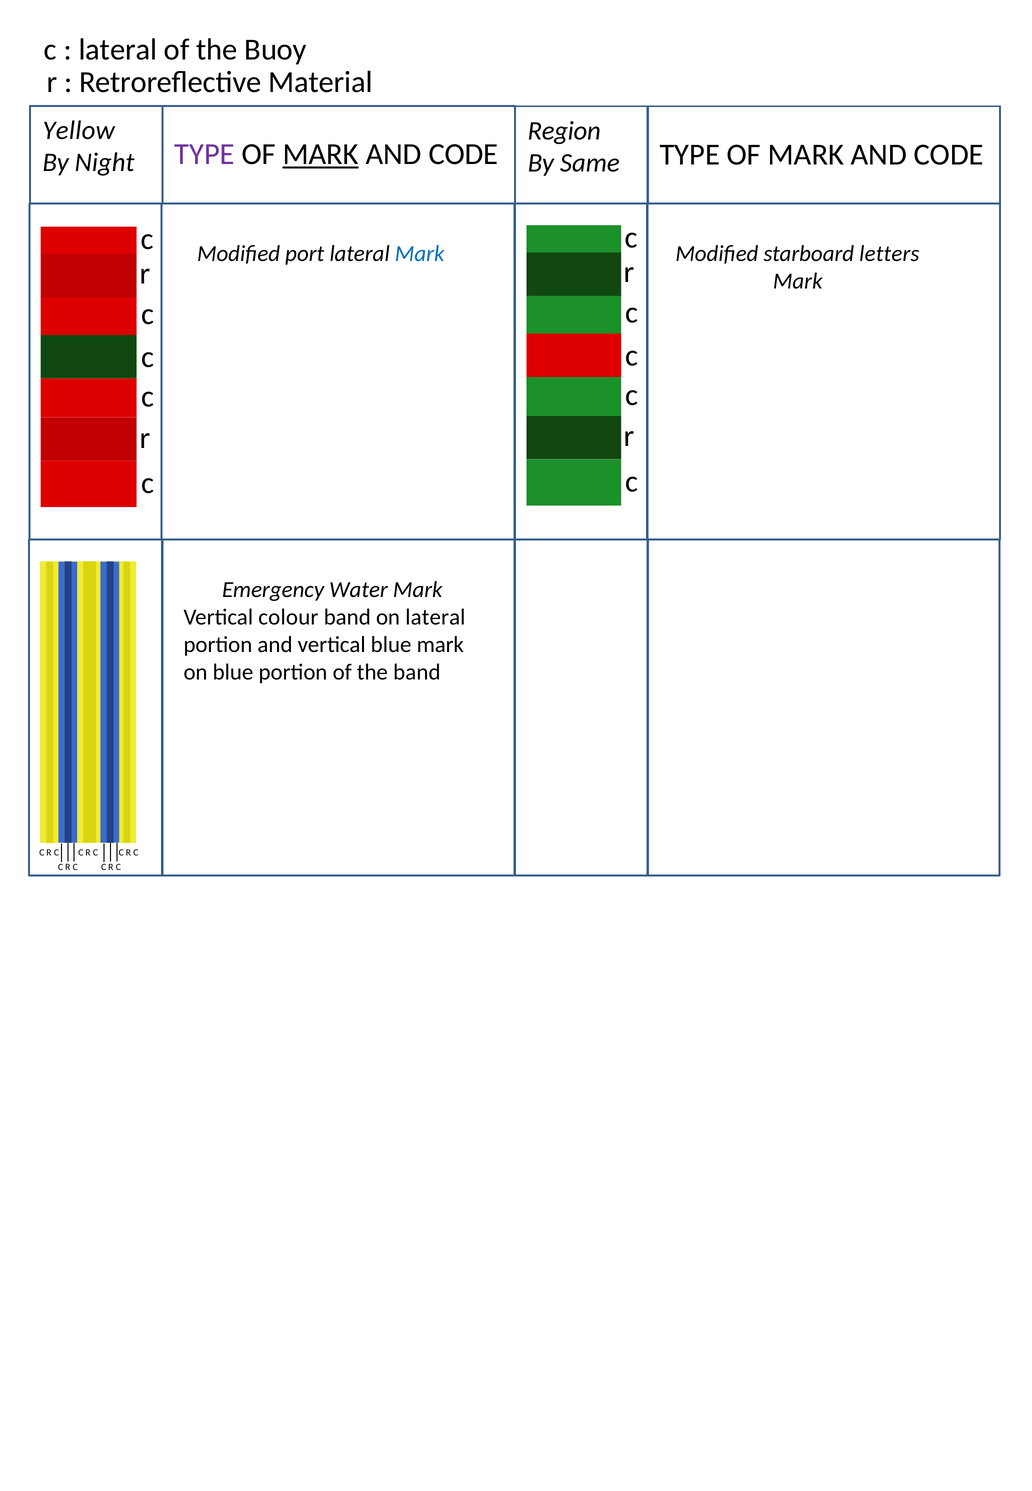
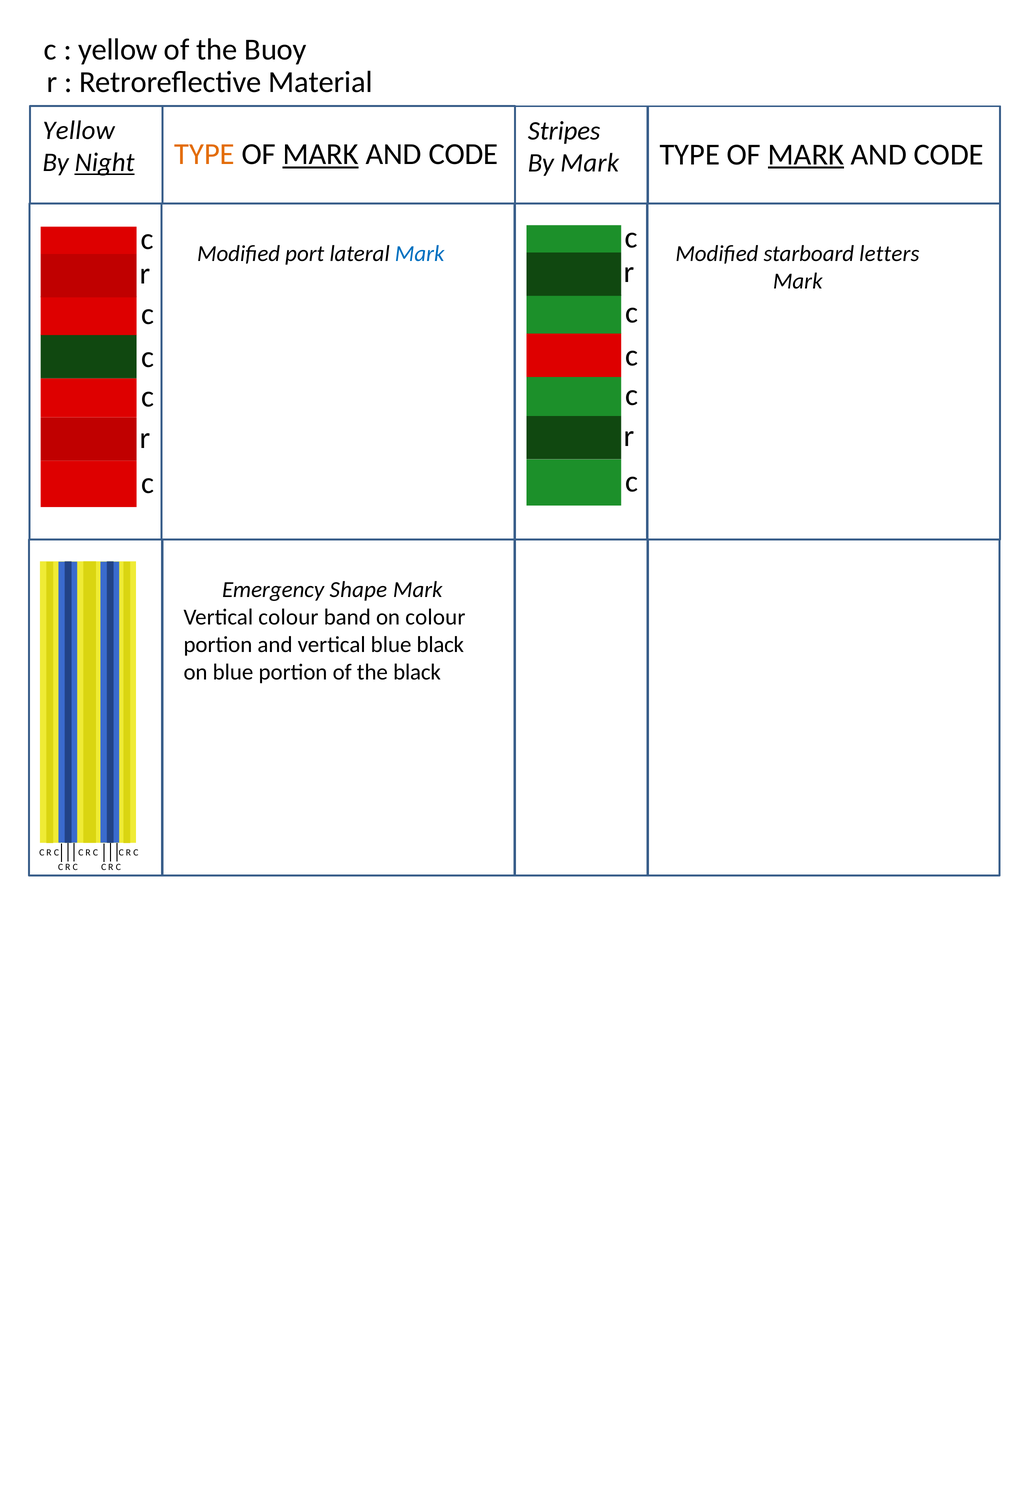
lateral at (118, 50): lateral -> yellow
Region: Region -> Stripes
TYPE at (205, 154) colour: purple -> orange
Night underline: none -> present
MARK at (806, 154) underline: none -> present
By Same: Same -> Mark
Water: Water -> Shape
on lateral: lateral -> colour
blue mark: mark -> black
the band: band -> black
